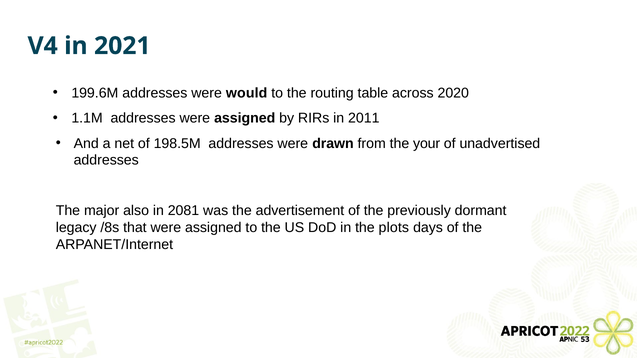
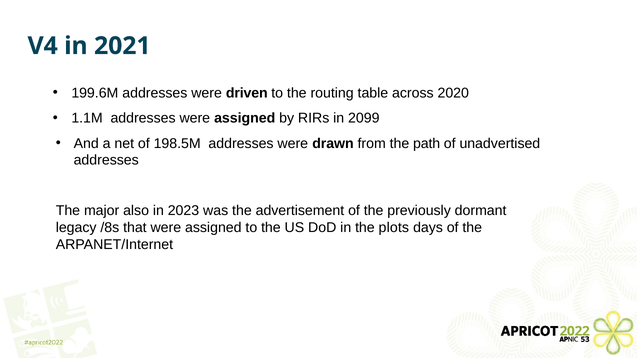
would: would -> driven
2011: 2011 -> 2099
your: your -> path
2081: 2081 -> 2023
